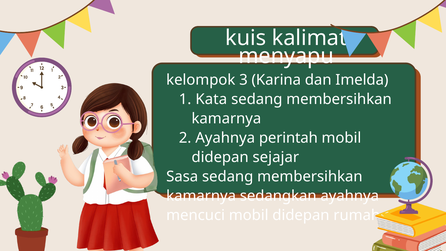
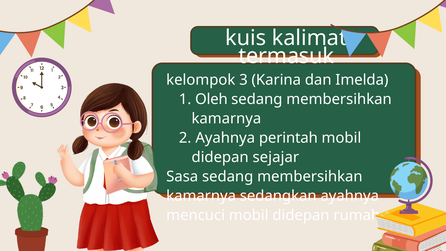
menyapu: menyapu -> termasuk
Kata: Kata -> Oleh
